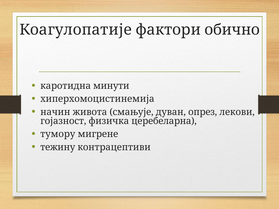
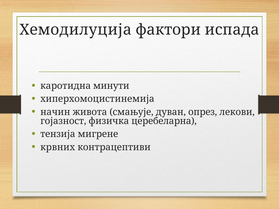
Коагулопатије: Коагулопатије -> Хемодилуција
обично: обично -> испада
тумору: тумору -> тензија
тежину: тежину -> крвних
